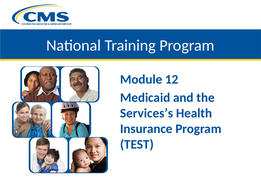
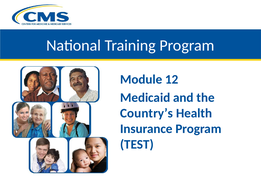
Services’s: Services’s -> Country’s
